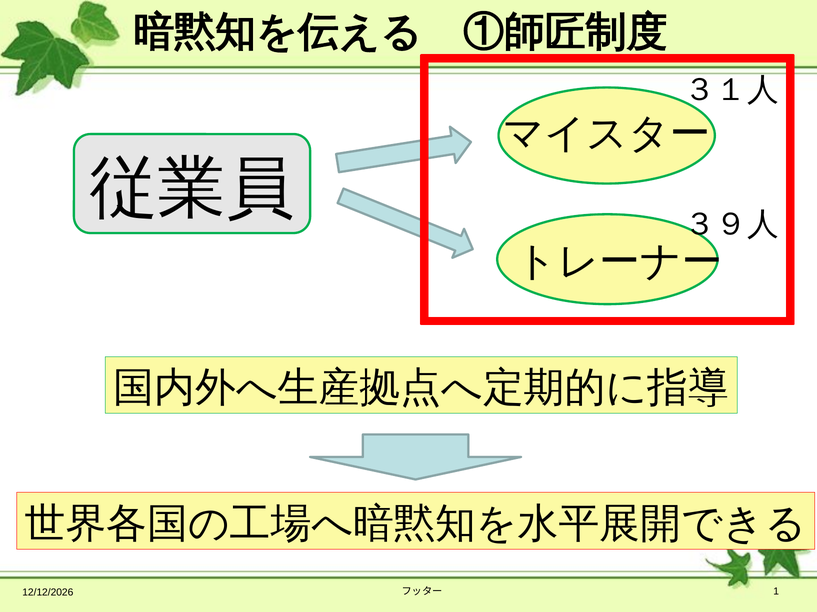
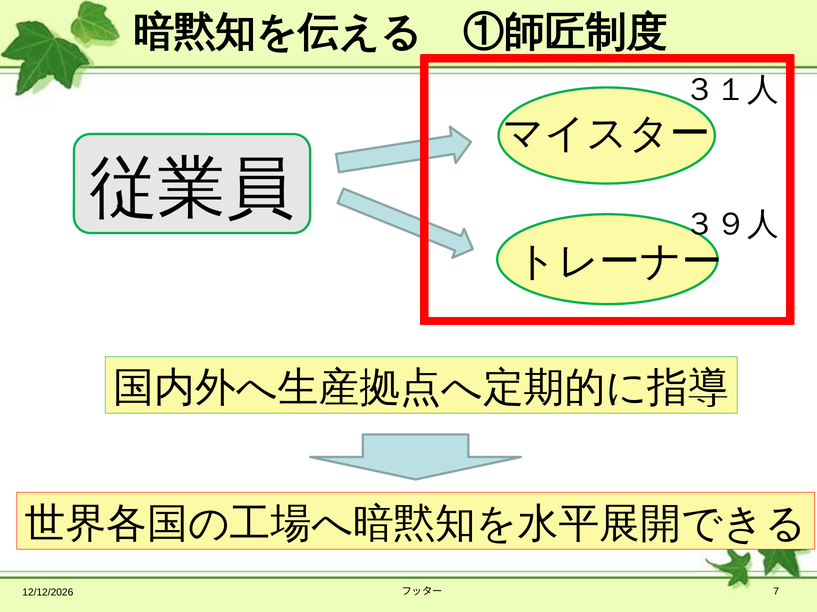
1: 1 -> 7
